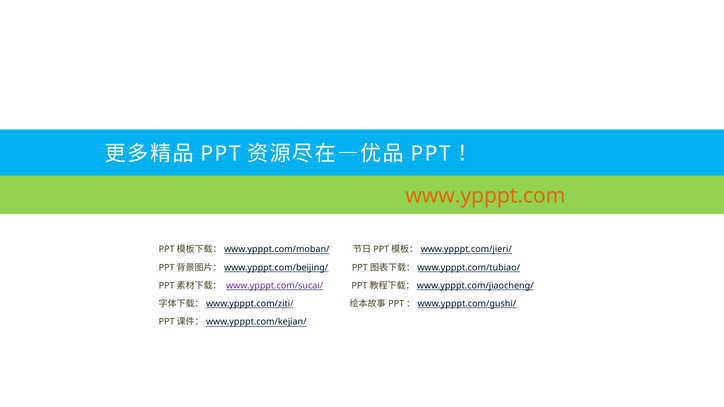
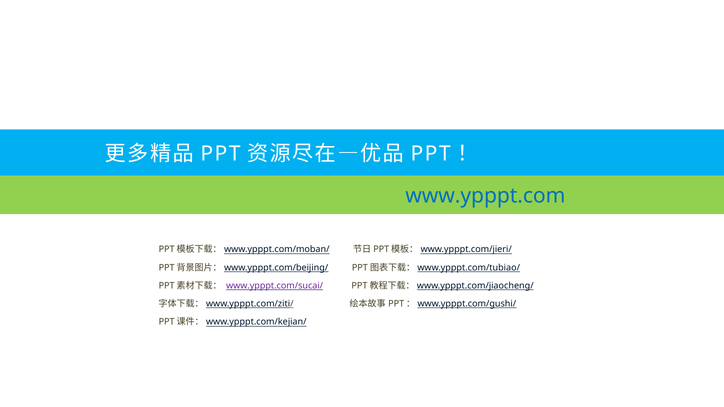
www.ypppt.com colour: orange -> blue
